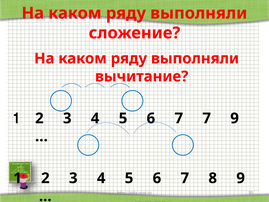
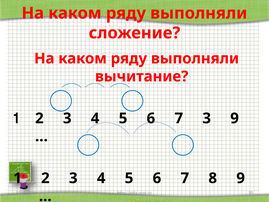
7 7: 7 -> 3
